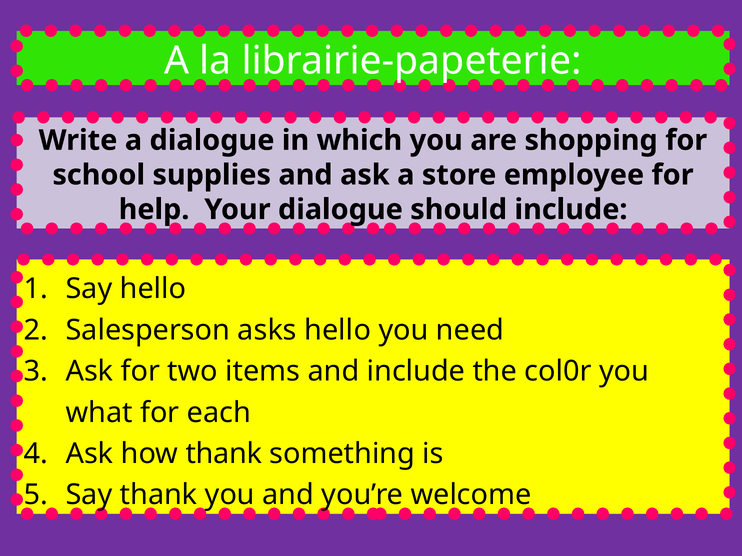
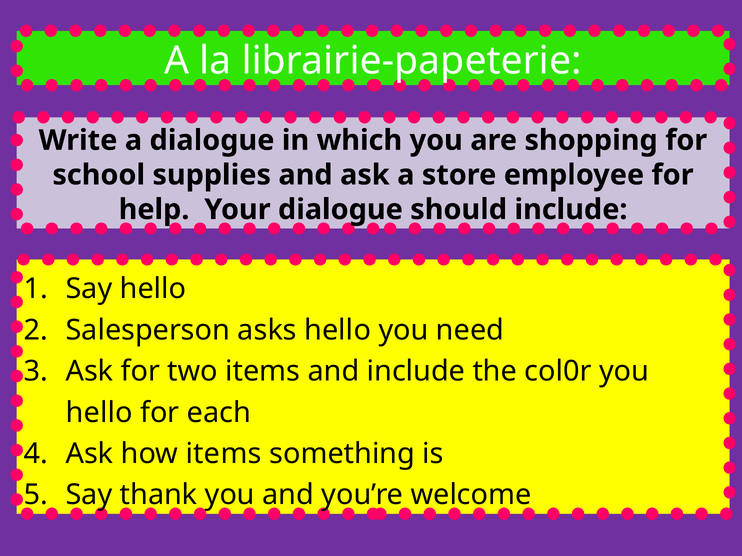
what at (99, 413): what -> hello
how thank: thank -> items
